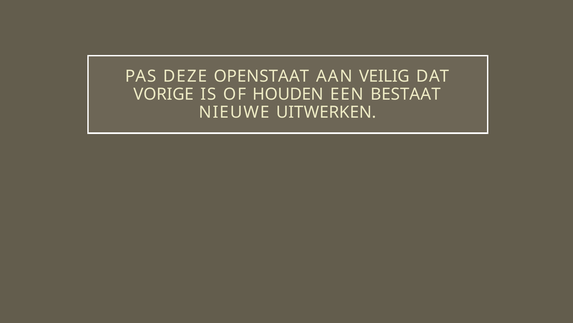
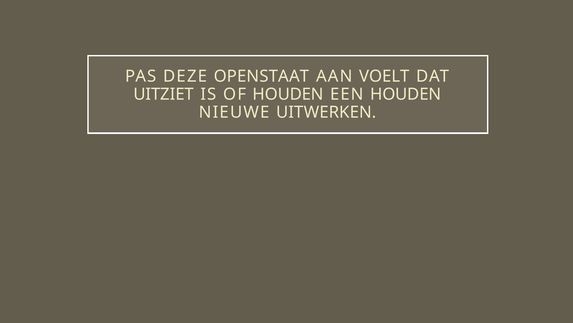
VEILIG: VEILIG -> VOELT
VORIGE: VORIGE -> UITZIET
EEN BESTAAT: BESTAAT -> HOUDEN
